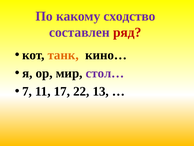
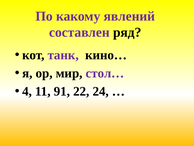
сходство: сходство -> явлений
ряд colour: red -> black
танк colour: orange -> purple
7: 7 -> 4
17: 17 -> 91
13: 13 -> 24
